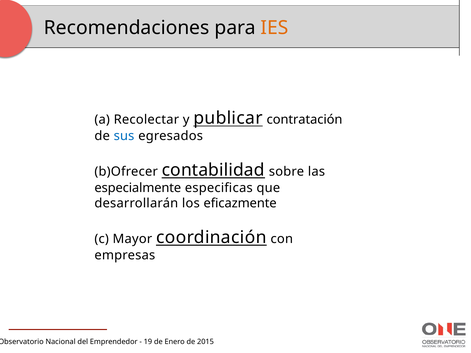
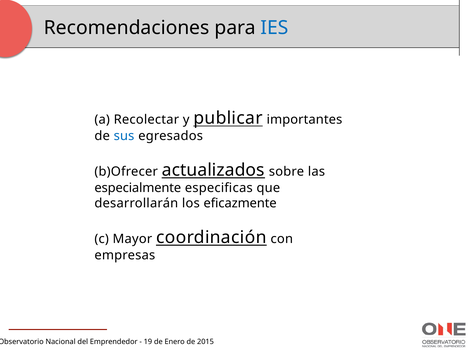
IES colour: orange -> blue
contratación: contratación -> importantes
contabilidad: contabilidad -> actualizados
